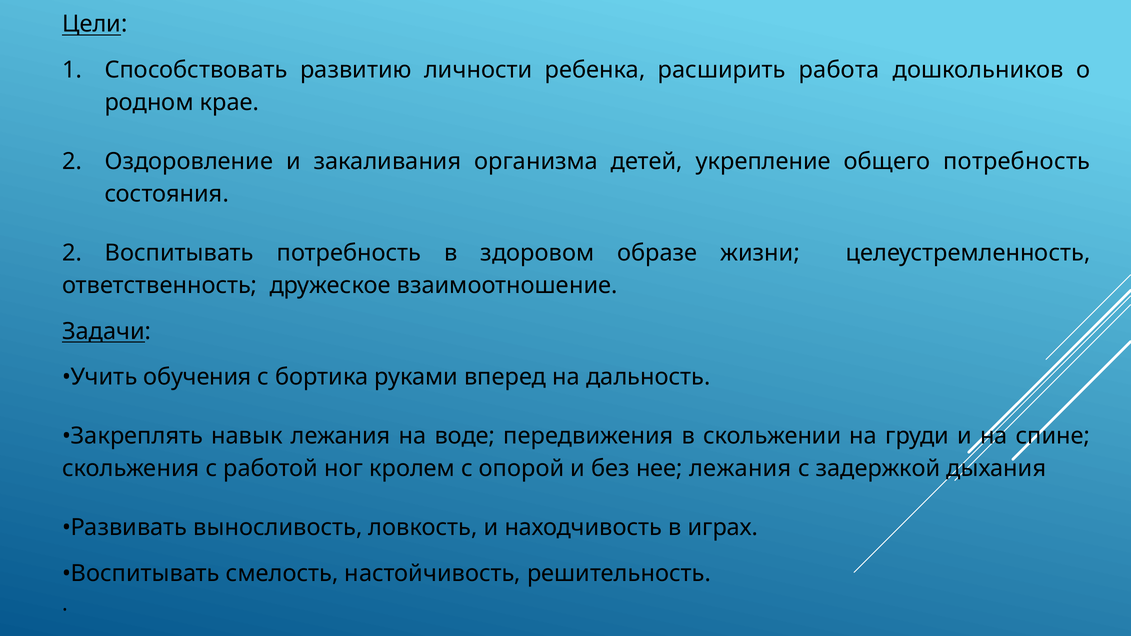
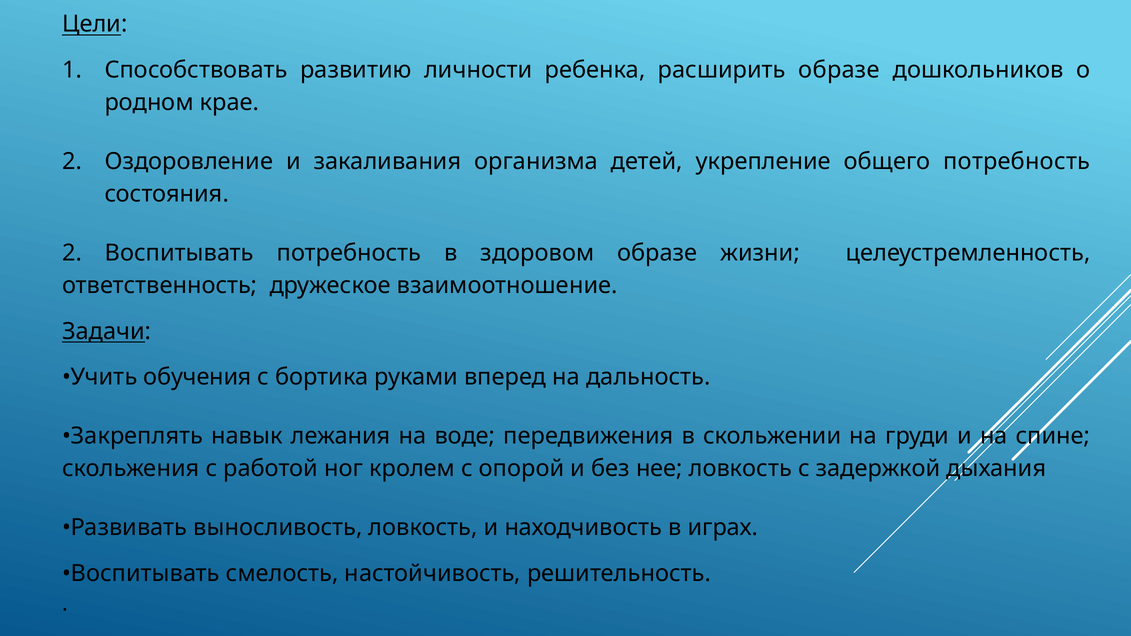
расширить работа: работа -> образе
нее лежания: лежания -> ловкость
